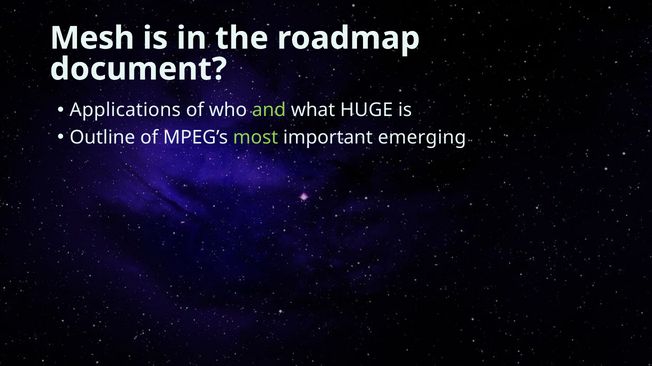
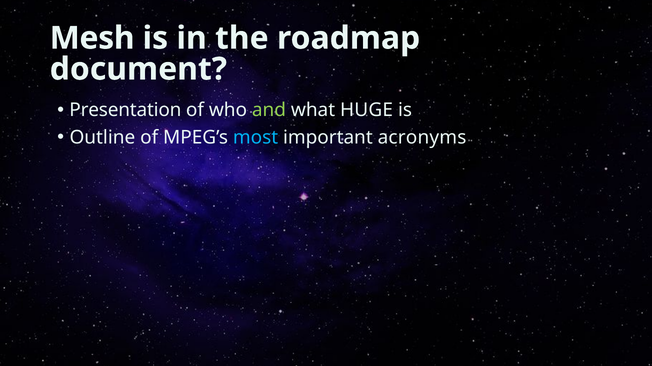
Applications: Applications -> Presentation
most colour: light green -> light blue
emerging: emerging -> acronyms
